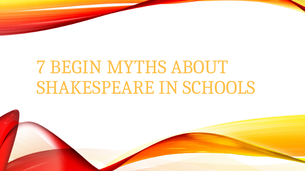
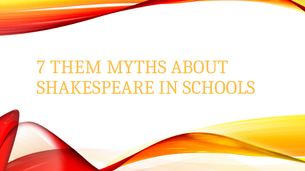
BEGIN: BEGIN -> THEM
